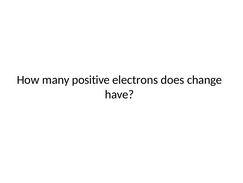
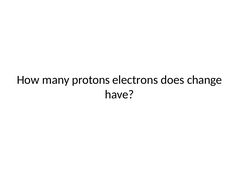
positive: positive -> protons
